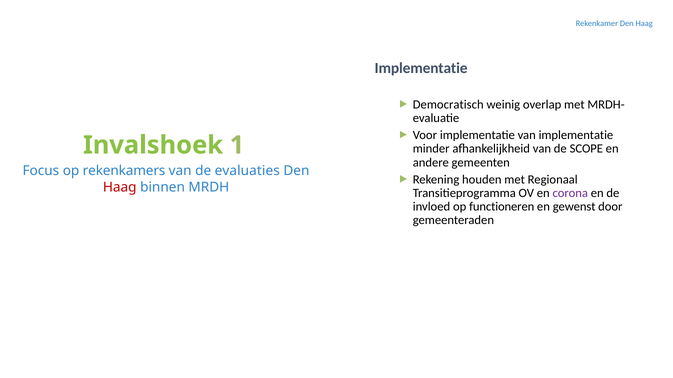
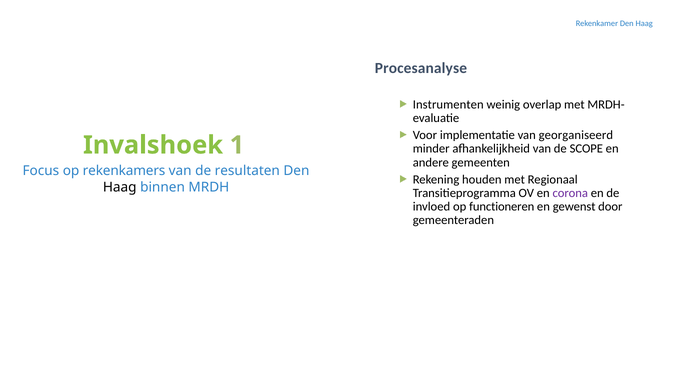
Implementatie at (421, 68): Implementatie -> Procesanalyse
Democratisch: Democratisch -> Instrumenten
van implementatie: implementatie -> georganiseerd
evaluaties: evaluaties -> resultaten
Haag at (120, 187) colour: red -> black
